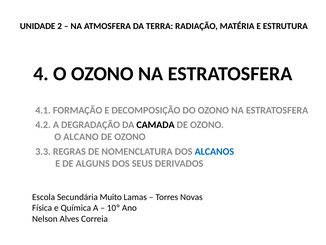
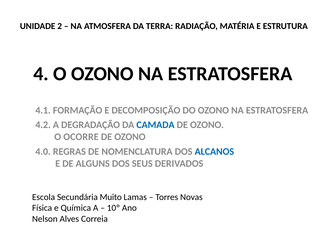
CAMADA colour: black -> blue
ALCANO: ALCANO -> OCORRE
3.3: 3.3 -> 4.0
